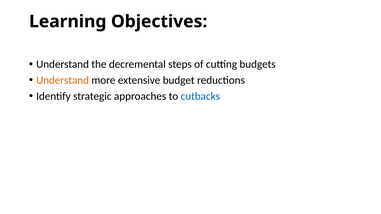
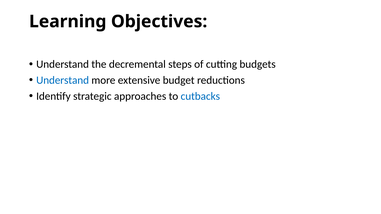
Understand at (63, 80) colour: orange -> blue
